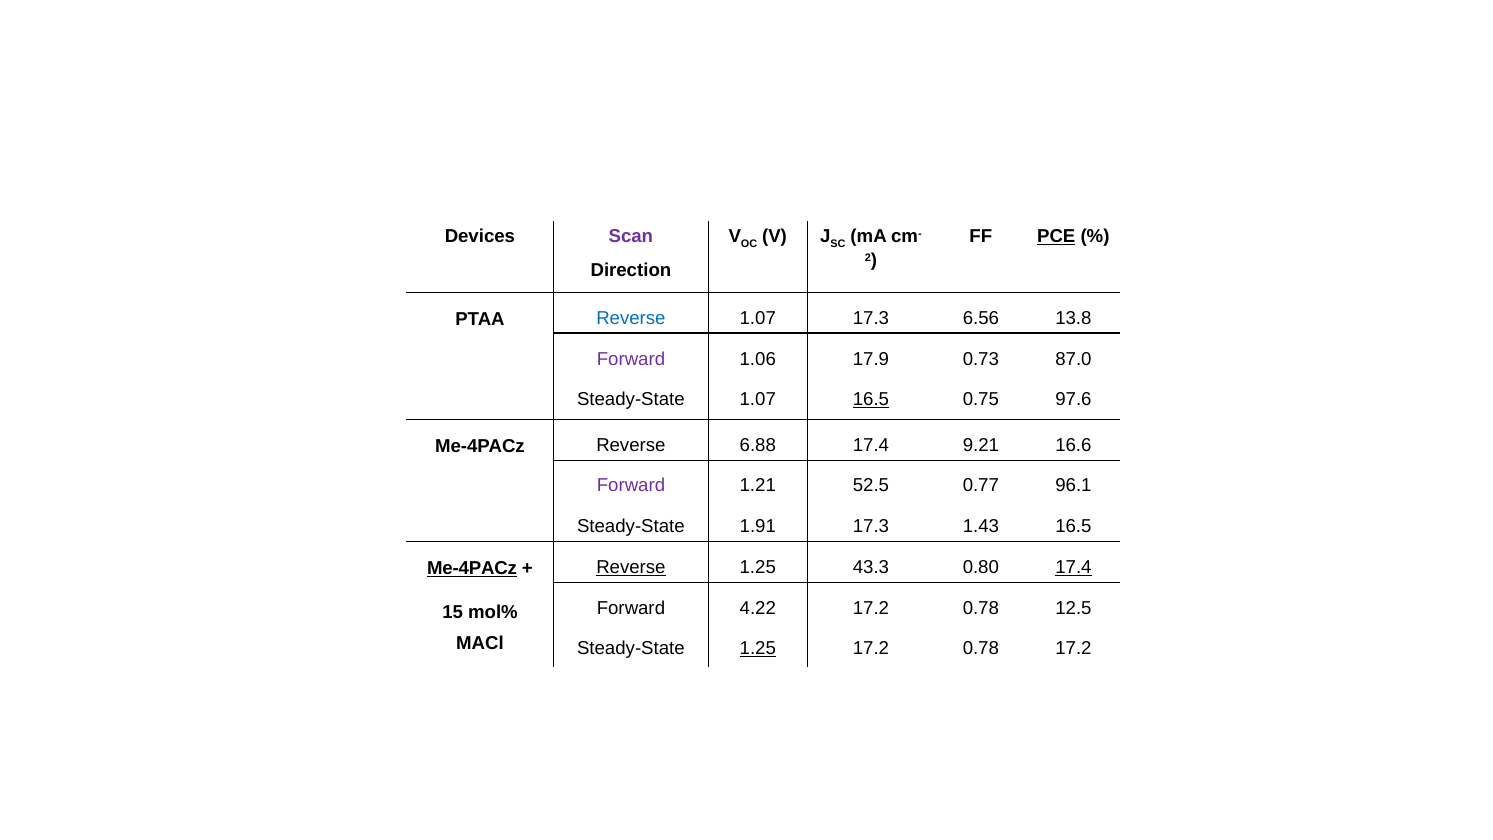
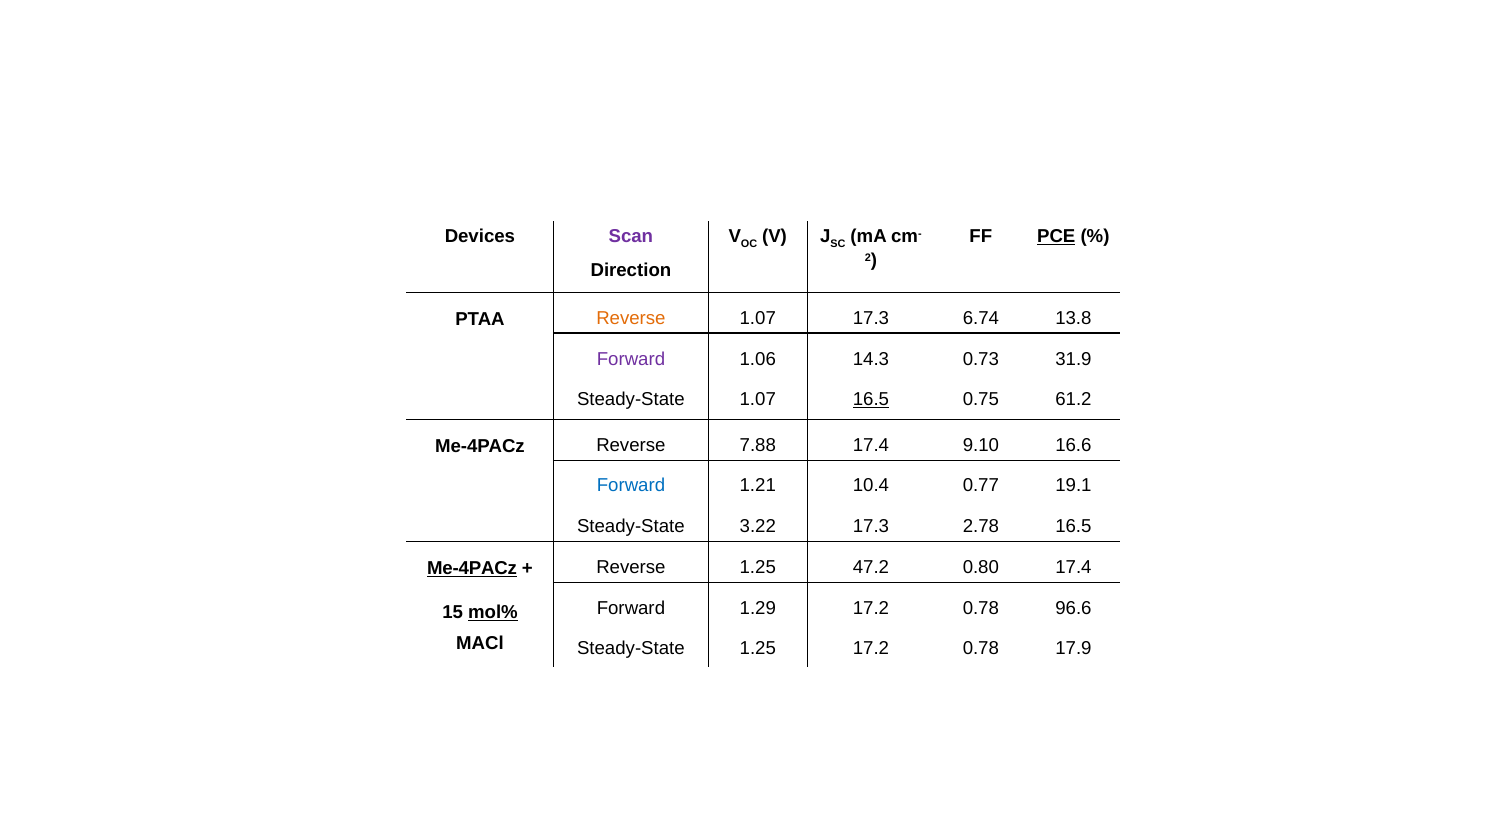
Reverse at (631, 318) colour: blue -> orange
6.56: 6.56 -> 6.74
17.9: 17.9 -> 14.3
87.0: 87.0 -> 31.9
97.6: 97.6 -> 61.2
6.88: 6.88 -> 7.88
9.21: 9.21 -> 9.10
Forward at (631, 486) colour: purple -> blue
52.5: 52.5 -> 10.4
96.1: 96.1 -> 19.1
1.91: 1.91 -> 3.22
1.43: 1.43 -> 2.78
Reverse at (631, 567) underline: present -> none
43.3: 43.3 -> 47.2
17.4 at (1073, 567) underline: present -> none
4.22: 4.22 -> 1.29
12.5: 12.5 -> 96.6
mol% underline: none -> present
1.25 at (758, 648) underline: present -> none
0.78 17.2: 17.2 -> 17.9
